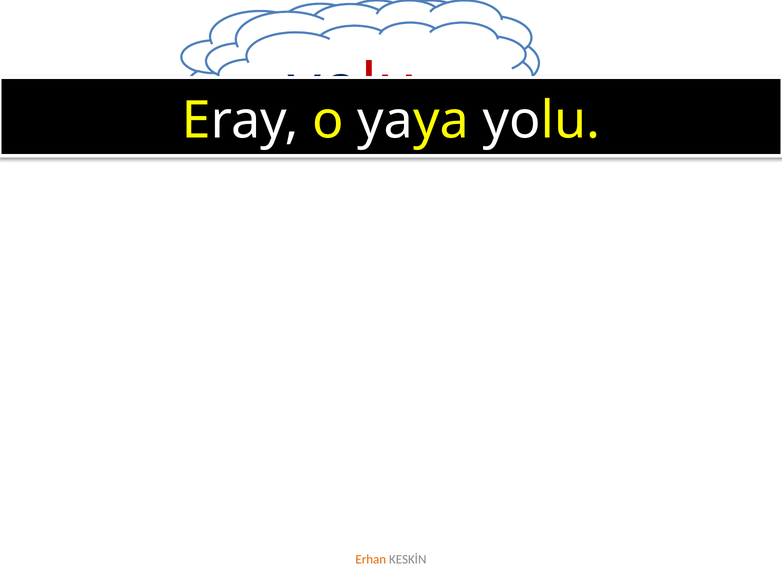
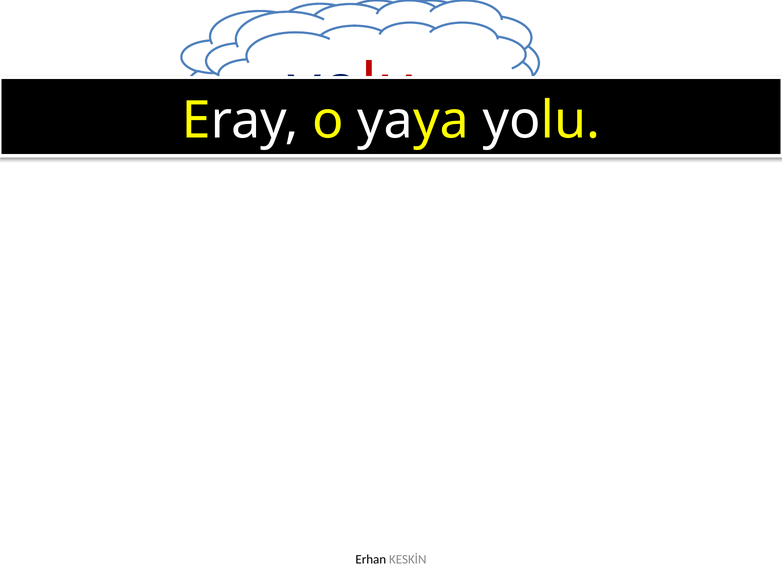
Erhan colour: orange -> black
